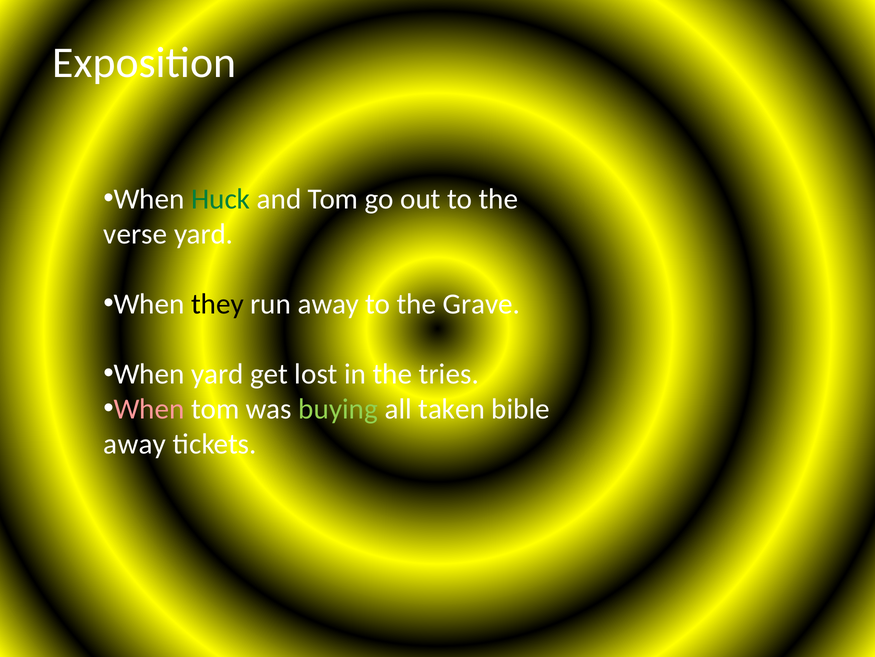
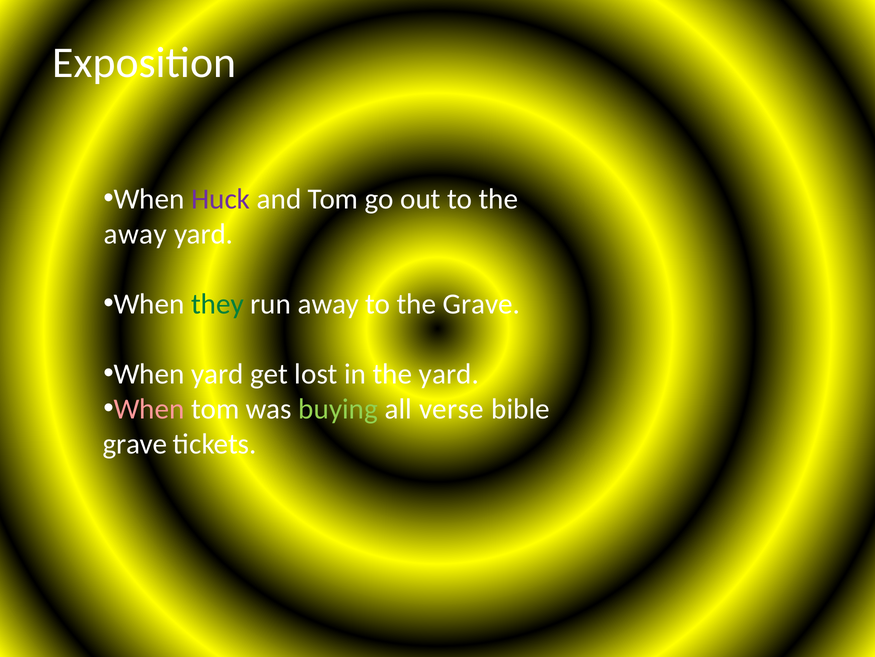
Huck colour: green -> purple
verse at (135, 234): verse -> away
they colour: black -> green
the tries: tries -> yard
taken: taken -> verse
away at (135, 444): away -> grave
